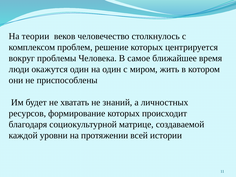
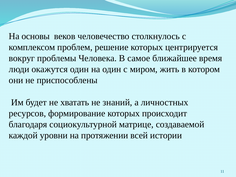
теории: теории -> основы
